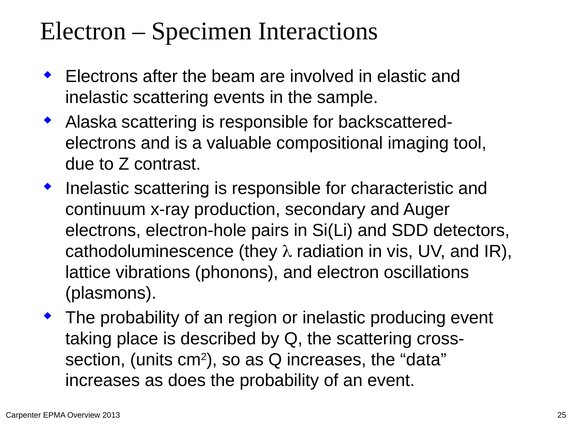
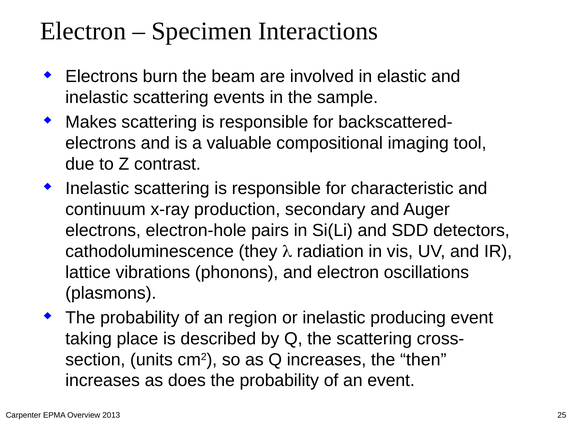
after: after -> burn
Alaska: Alaska -> Makes
data: data -> then
